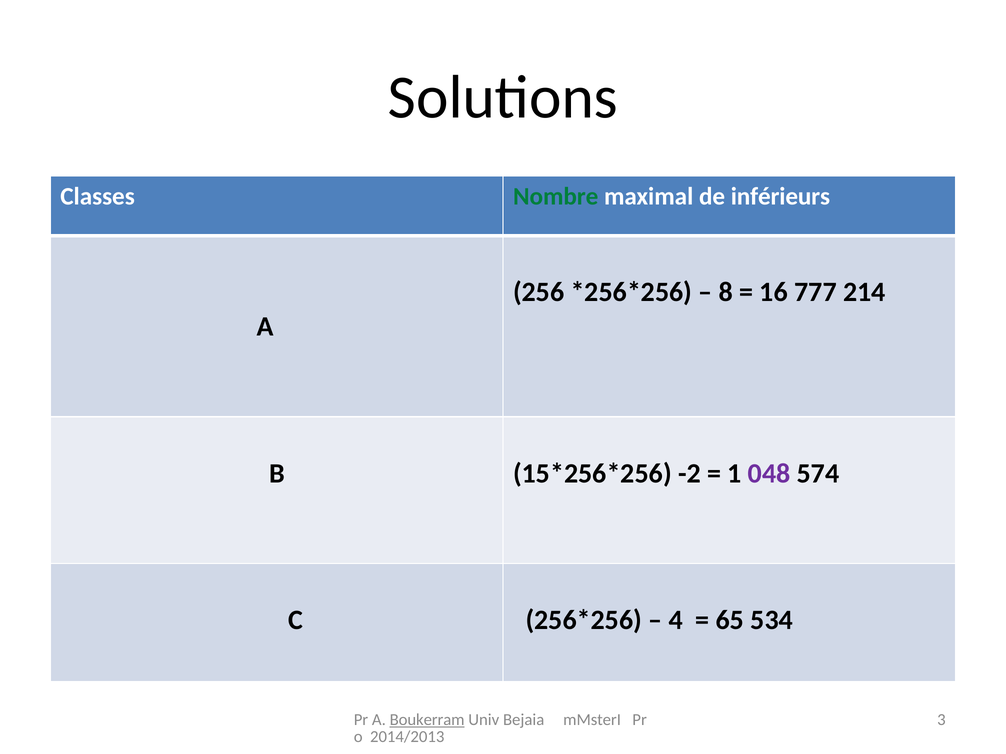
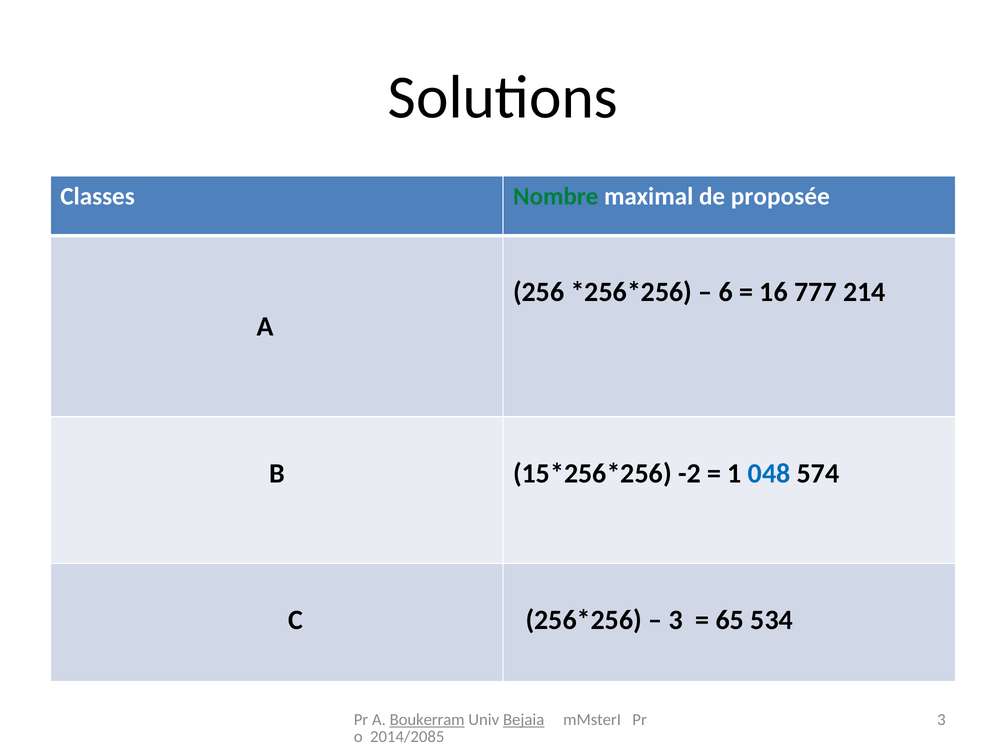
inférieurs: inférieurs -> proposée
8: 8 -> 6
048 colour: purple -> blue
4 at (676, 621): 4 -> 3
Bejaia underline: none -> present
2014/2013: 2014/2013 -> 2014/2085
